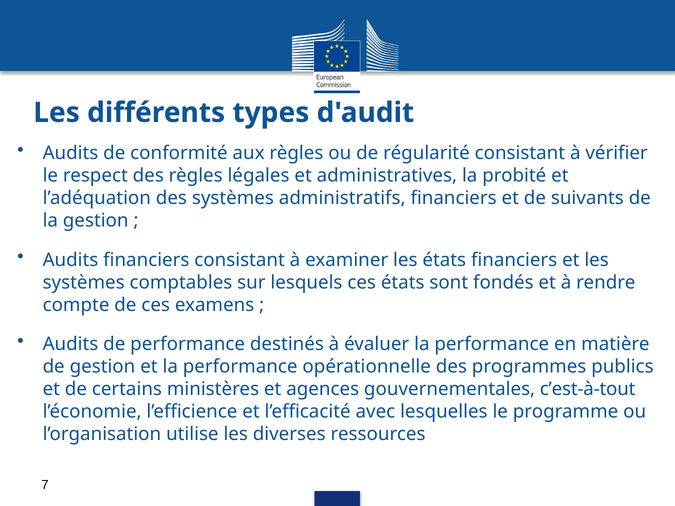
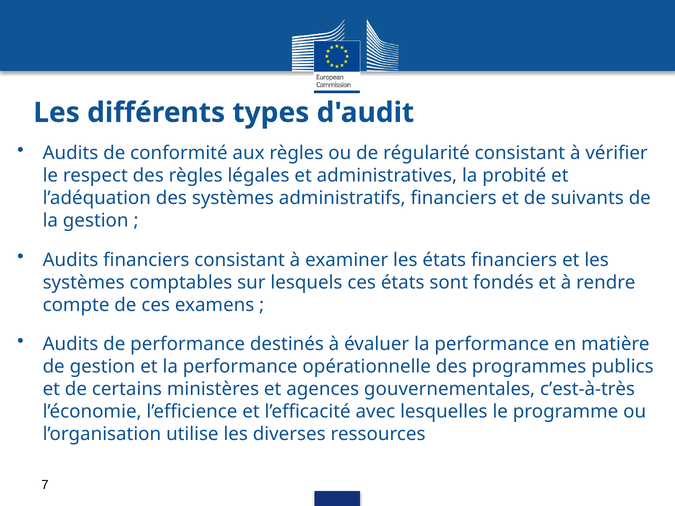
c’est-à-tout: c’est-à-tout -> c’est-à-très
